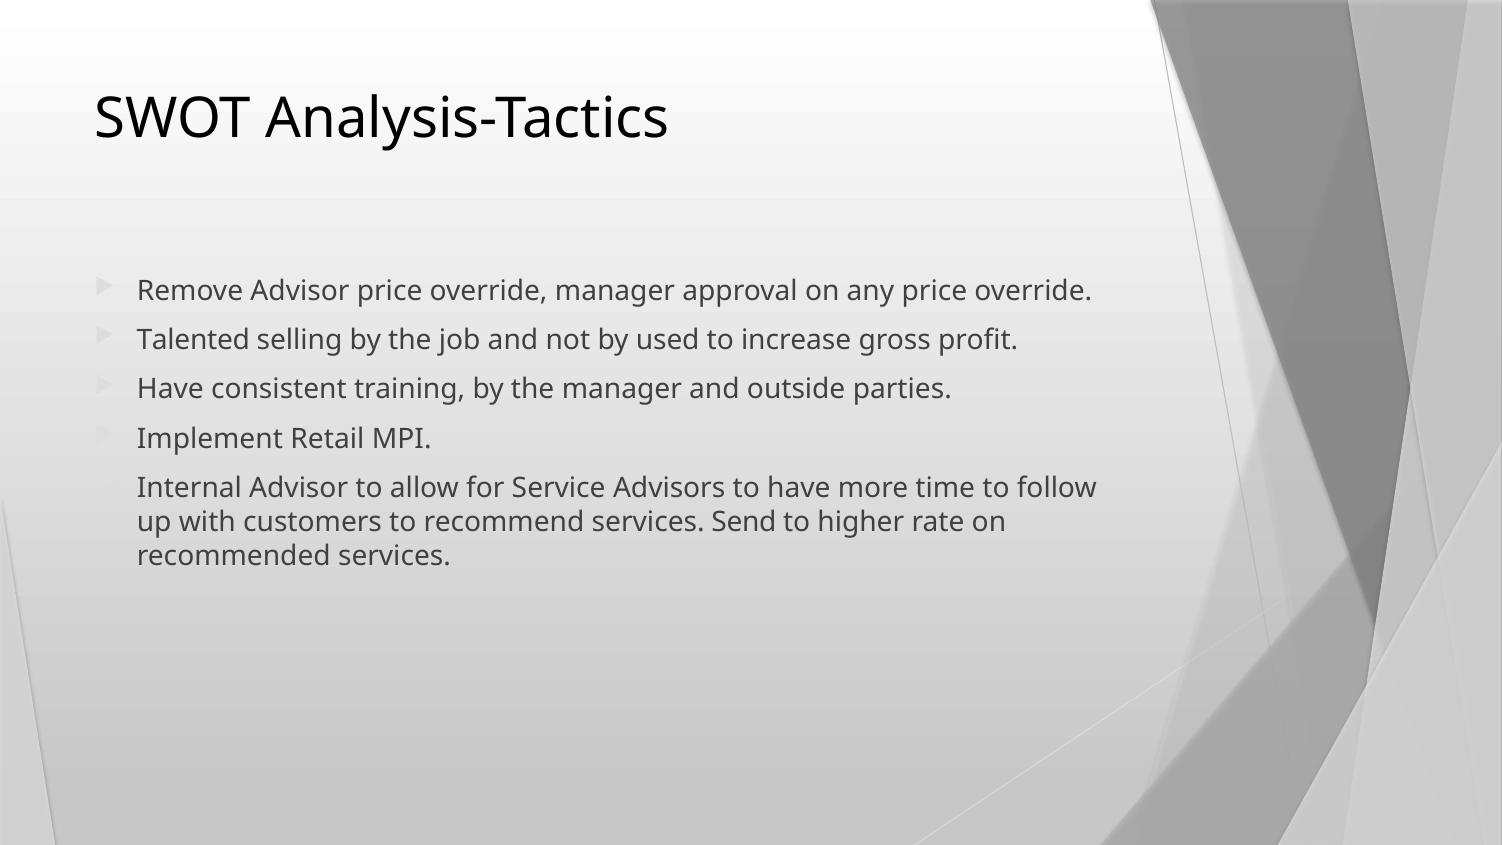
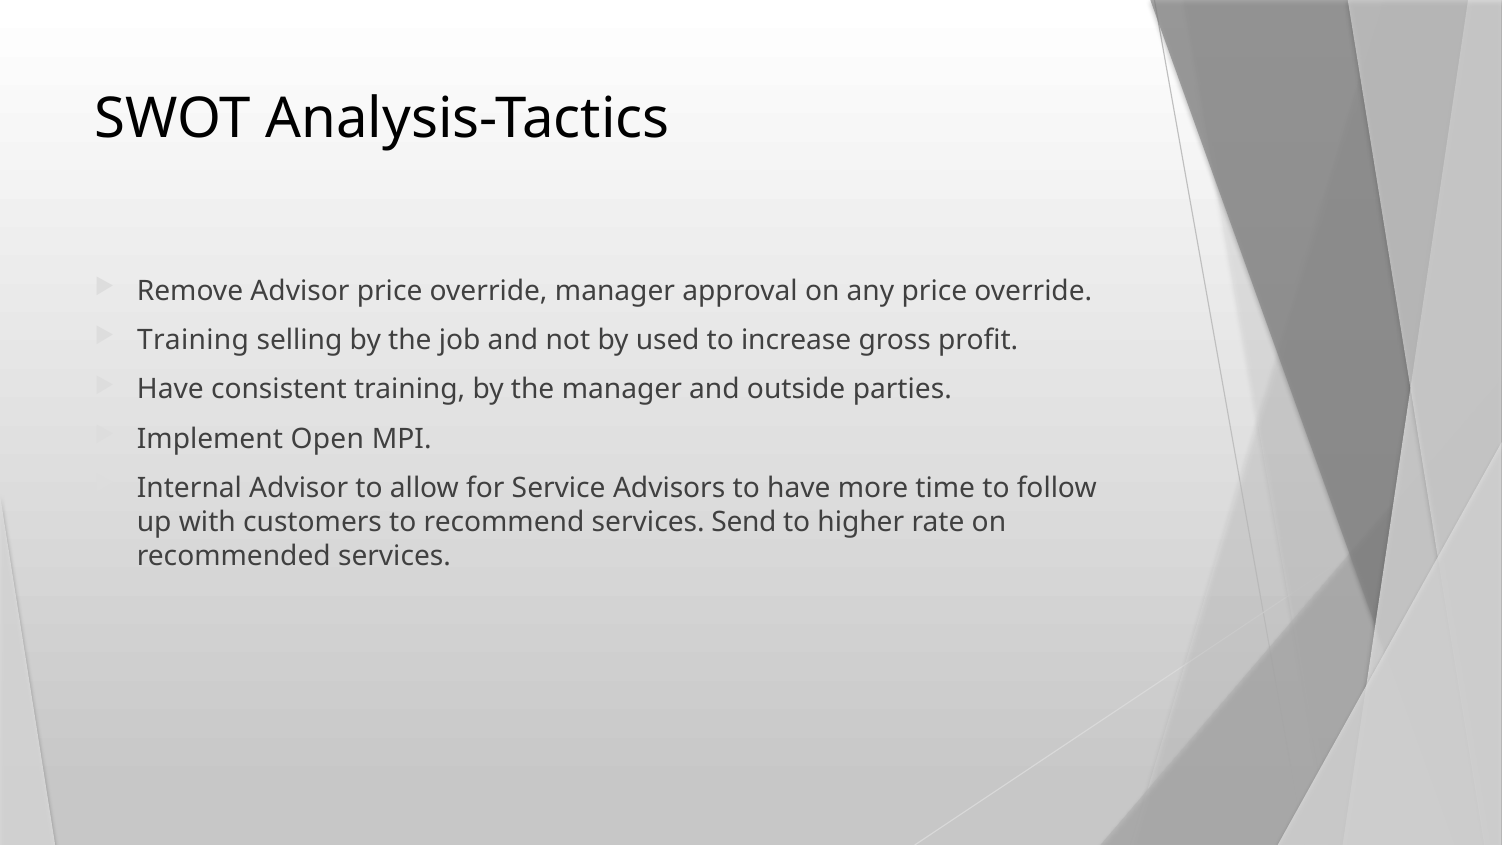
Talented at (193, 340): Talented -> Training
Retail: Retail -> Open
